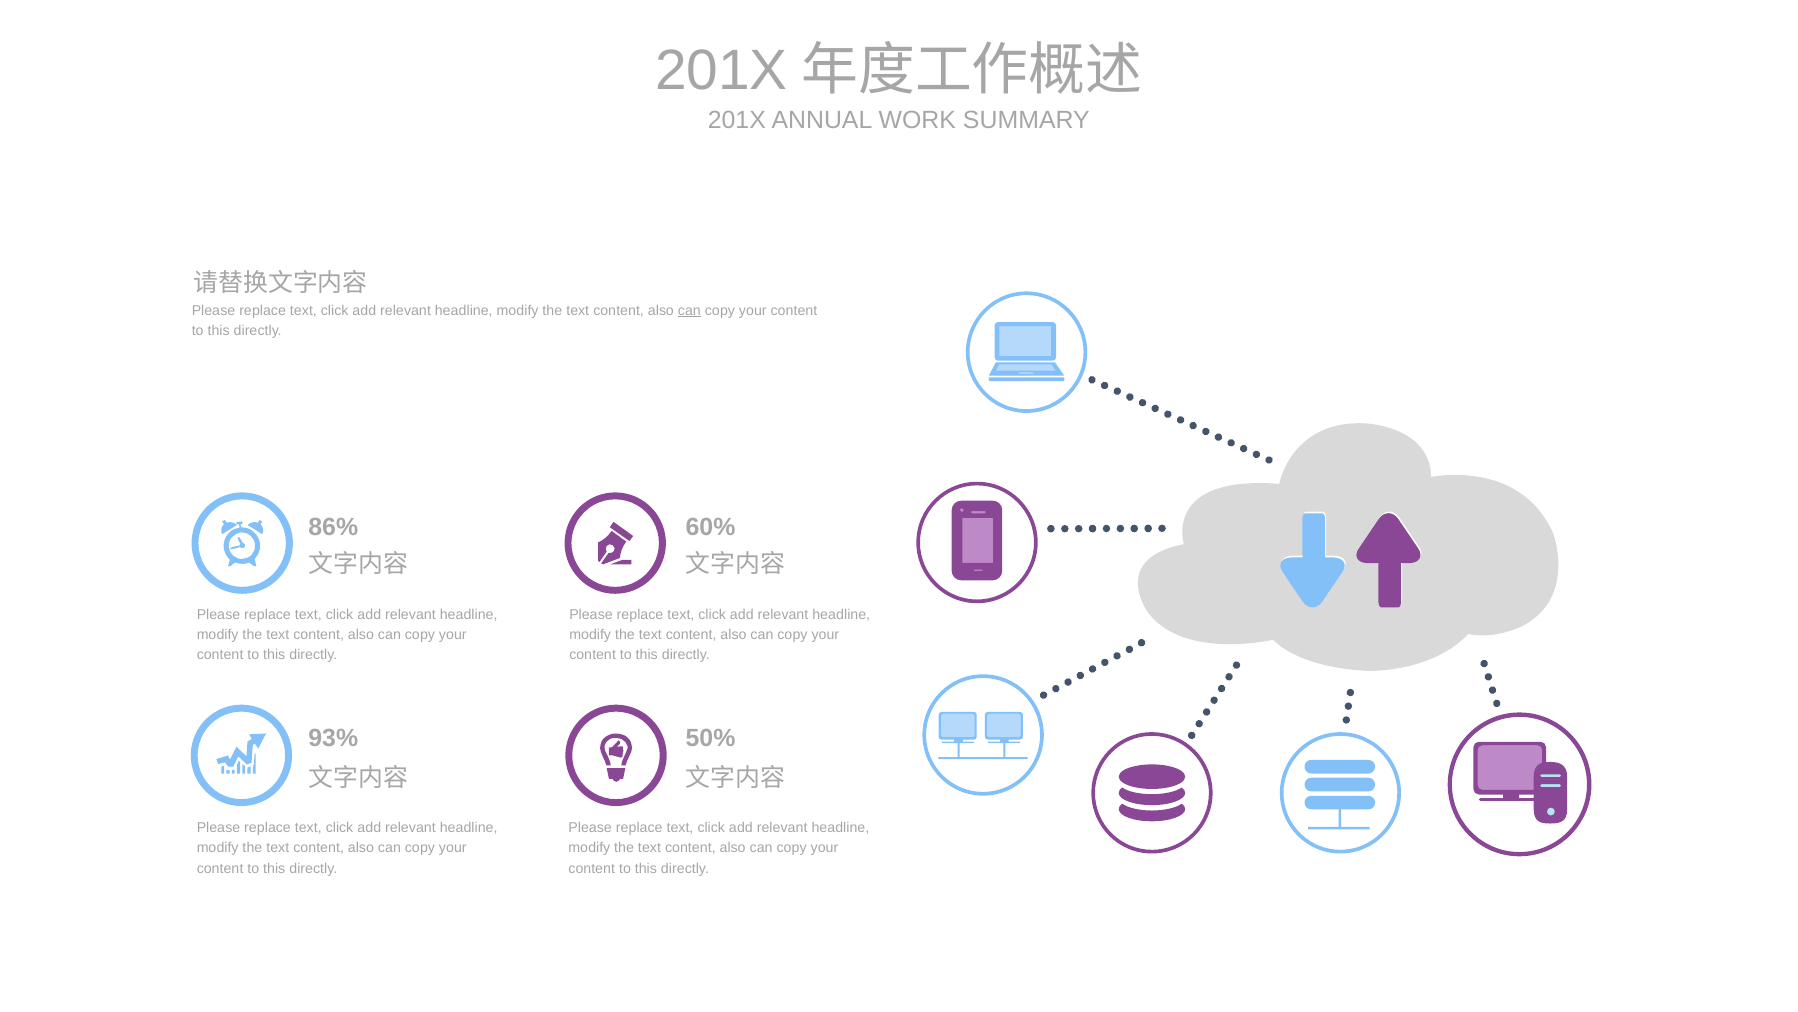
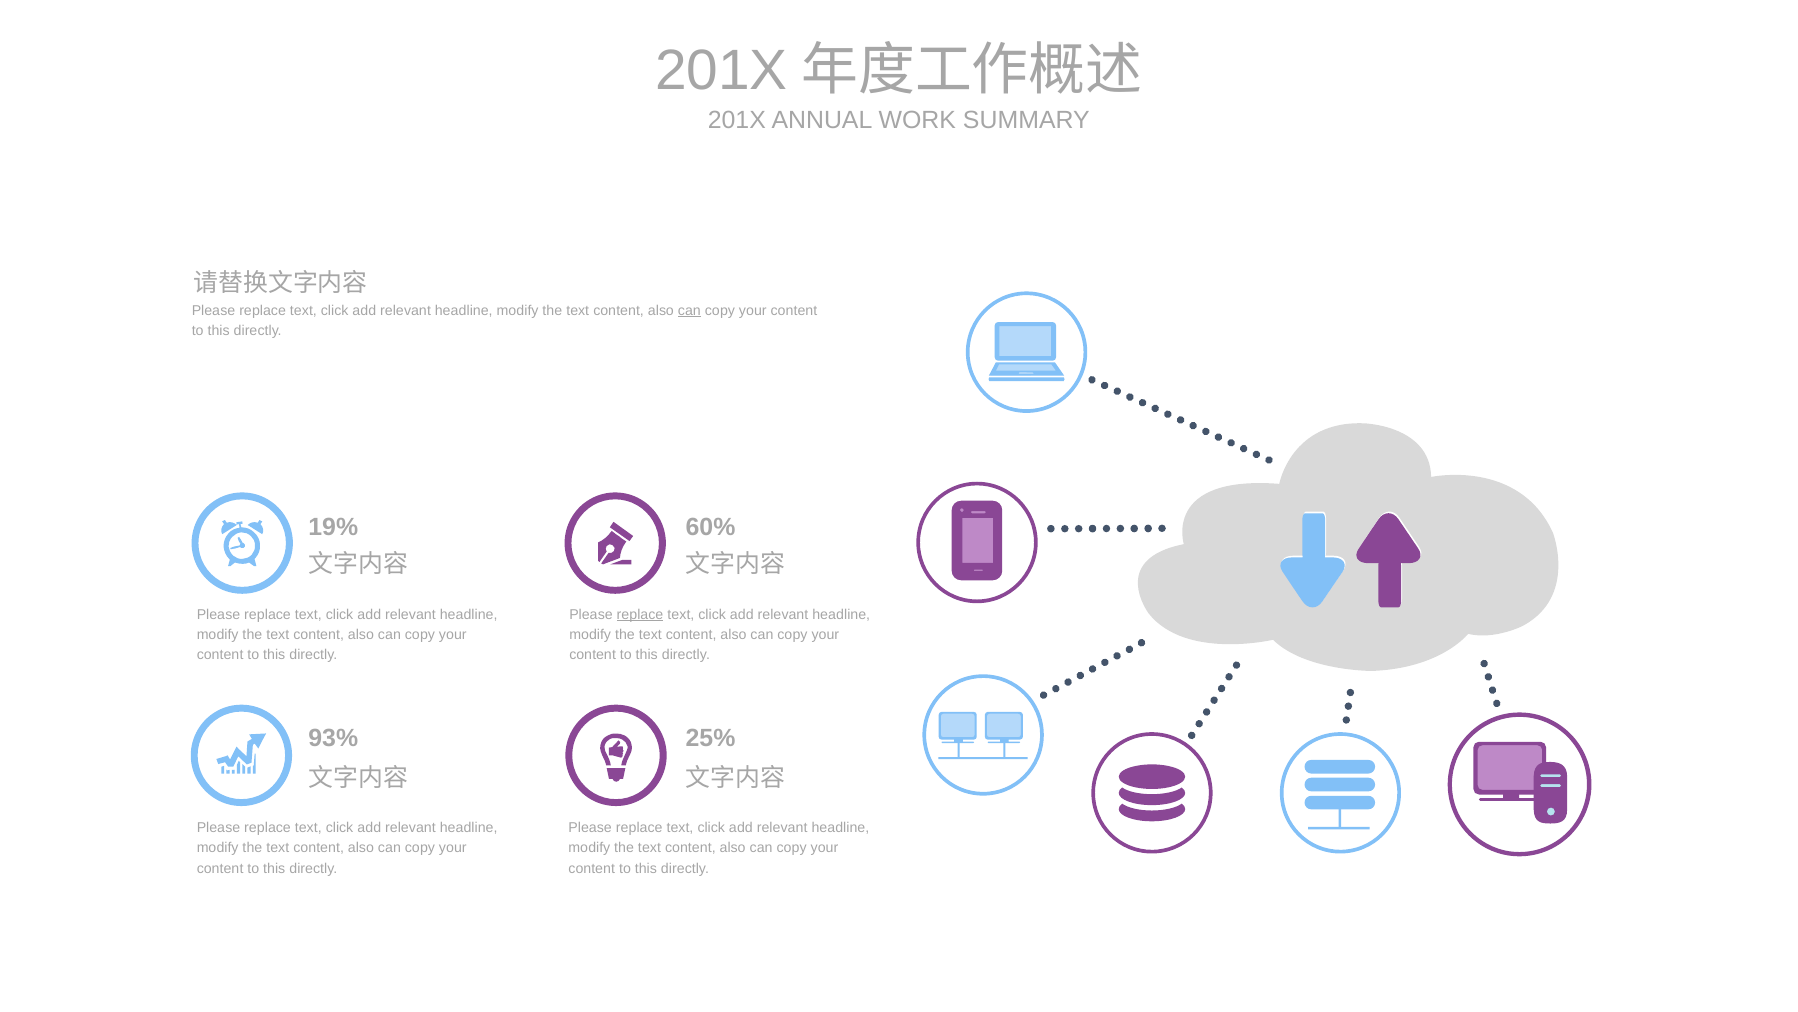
86%: 86% -> 19%
replace at (640, 614) underline: none -> present
50%: 50% -> 25%
